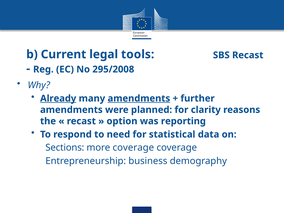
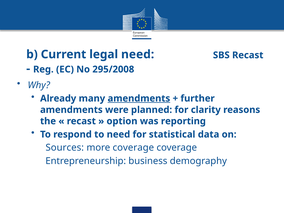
legal tools: tools -> need
Already underline: present -> none
Sections: Sections -> Sources
